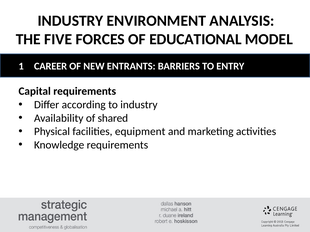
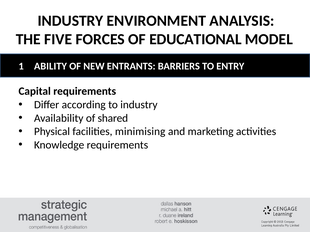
CAREER: CAREER -> ABILITY
equipment: equipment -> minimising
